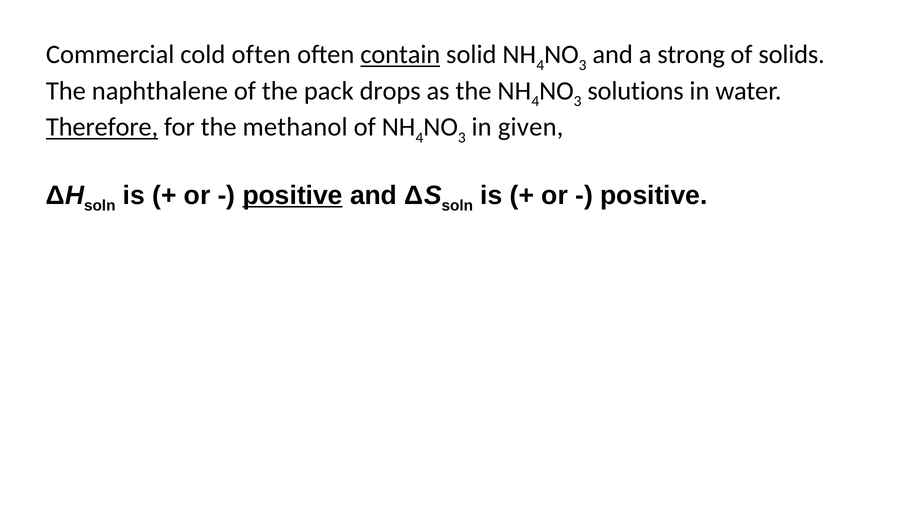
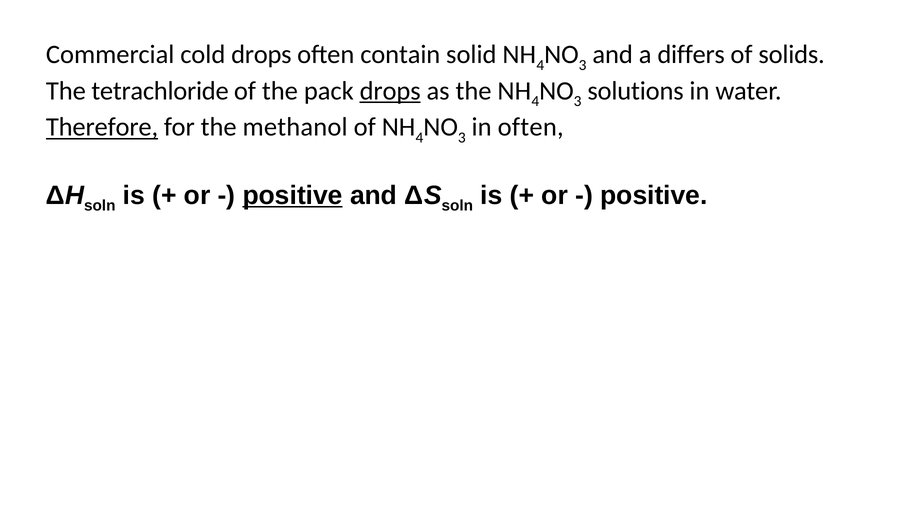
cold often: often -> drops
contain underline: present -> none
strong: strong -> differs
naphthalene: naphthalene -> tetrachloride
drops at (390, 91) underline: none -> present
in given: given -> often
